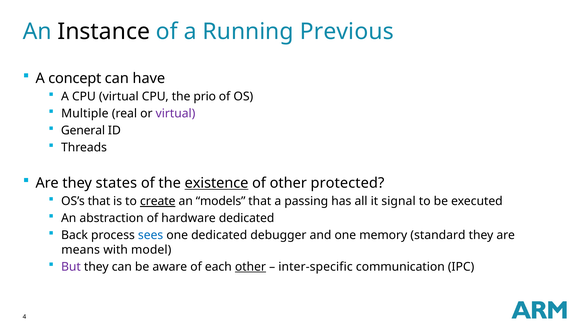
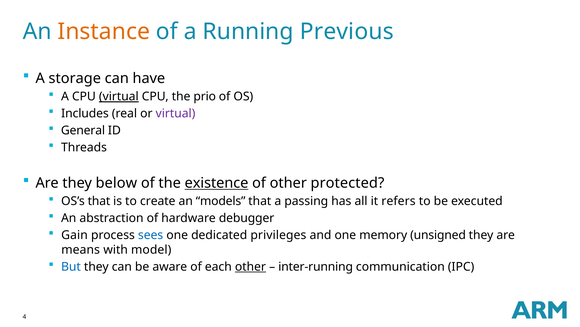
Instance colour: black -> orange
concept: concept -> storage
virtual at (119, 96) underline: none -> present
Multiple: Multiple -> Includes
states: states -> below
create underline: present -> none
signal: signal -> refers
hardware dedicated: dedicated -> debugger
Back: Back -> Gain
debugger: debugger -> privileges
standard: standard -> unsigned
But colour: purple -> blue
inter-specific: inter-specific -> inter-running
